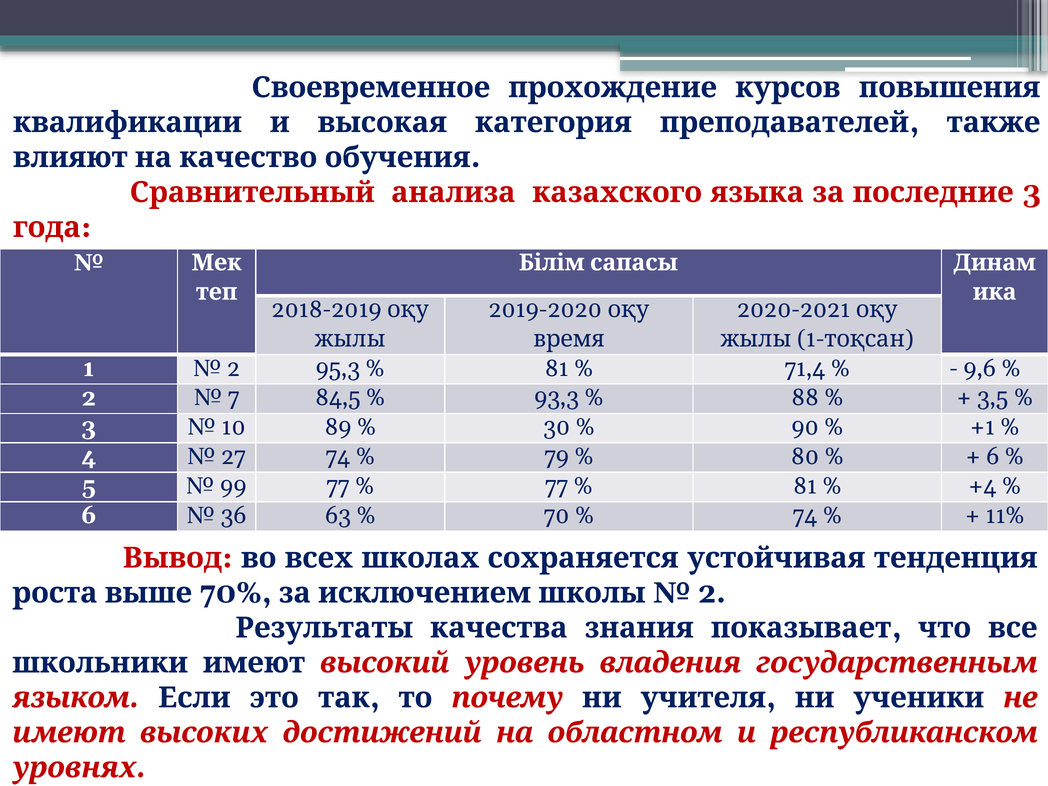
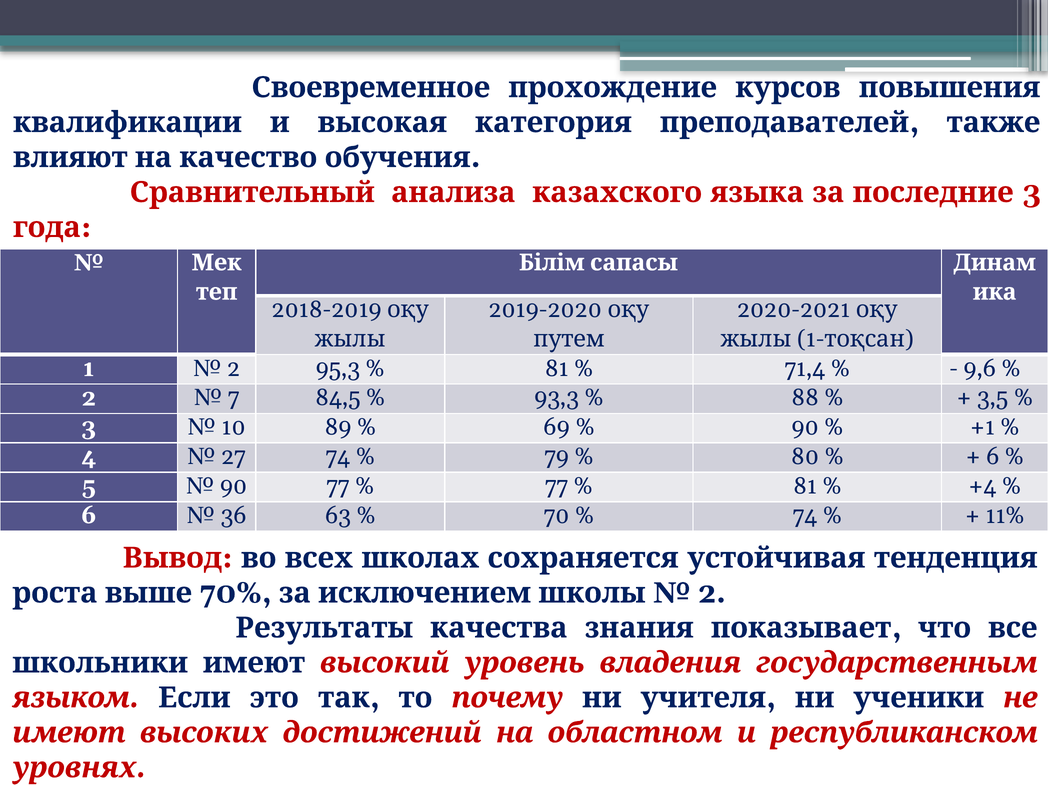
время: время -> путем
30: 30 -> 69
99 at (233, 486): 99 -> 90
